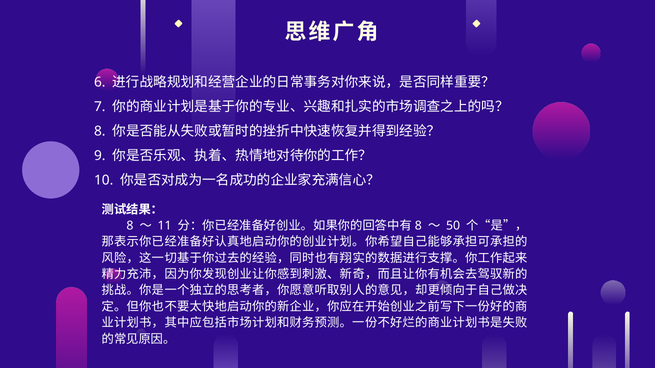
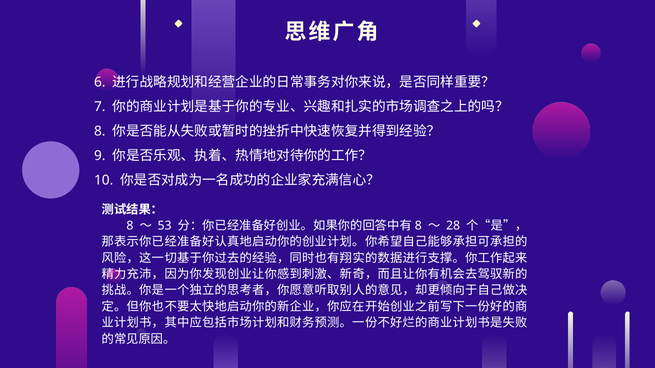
11: 11 -> 53
50: 50 -> 28
